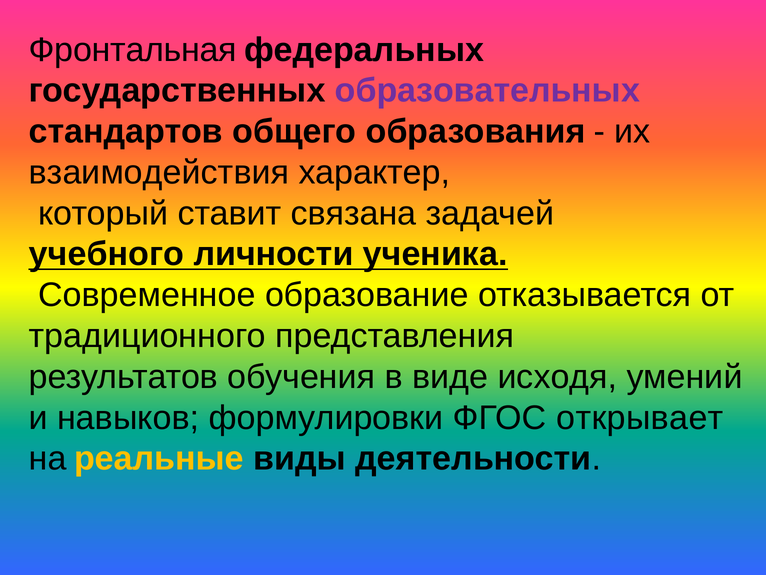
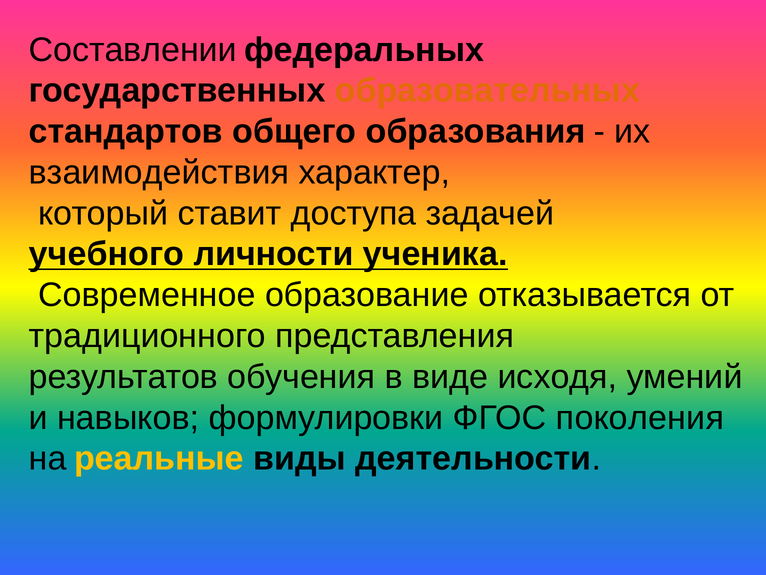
Фронтальная: Фронтальная -> Составлении
образовательных colour: purple -> orange
связана: связана -> доступа
открывает: открывает -> поколения
